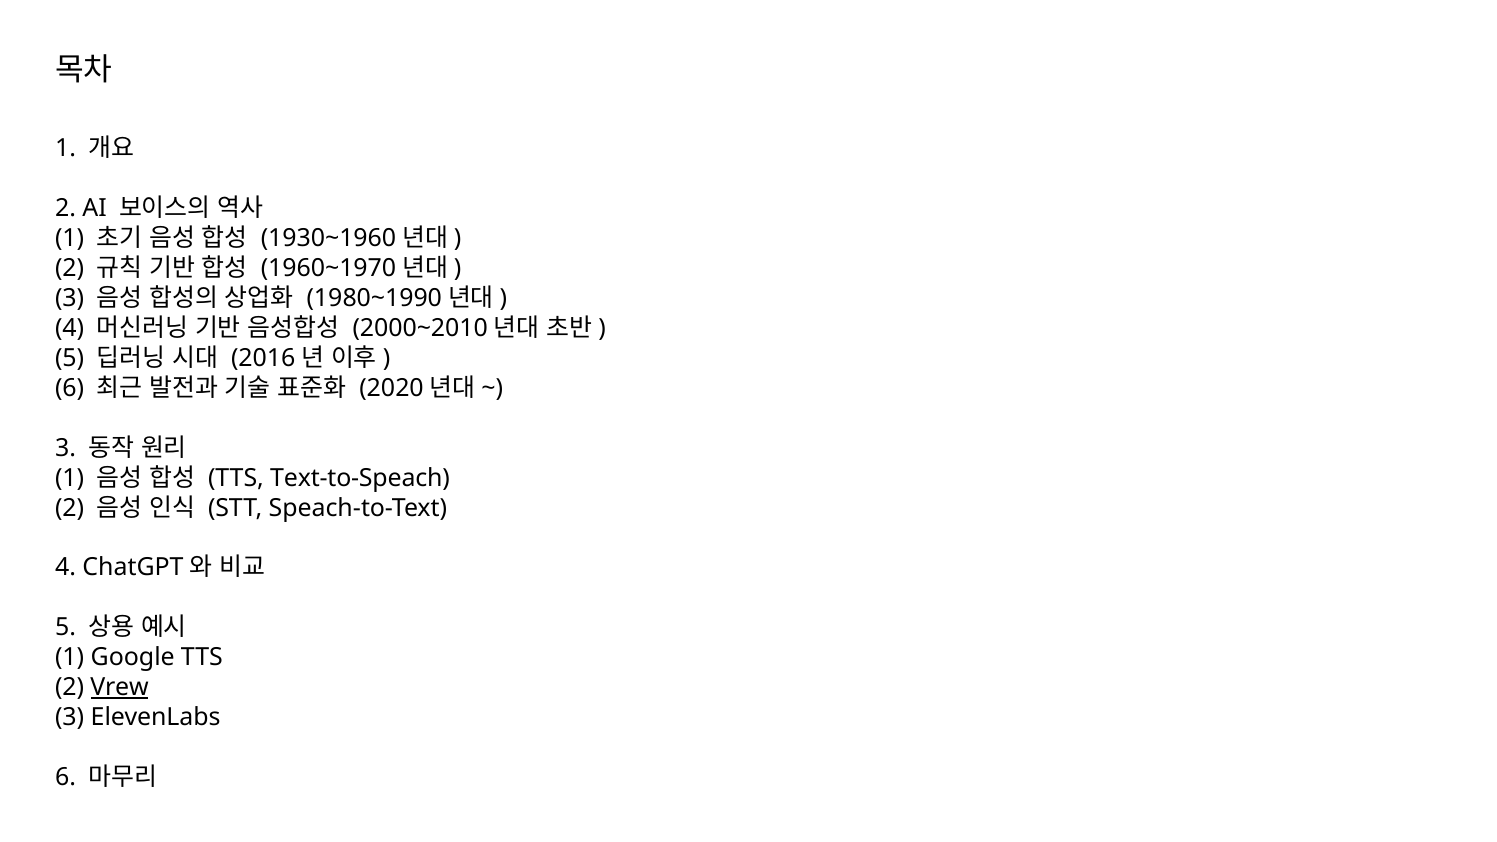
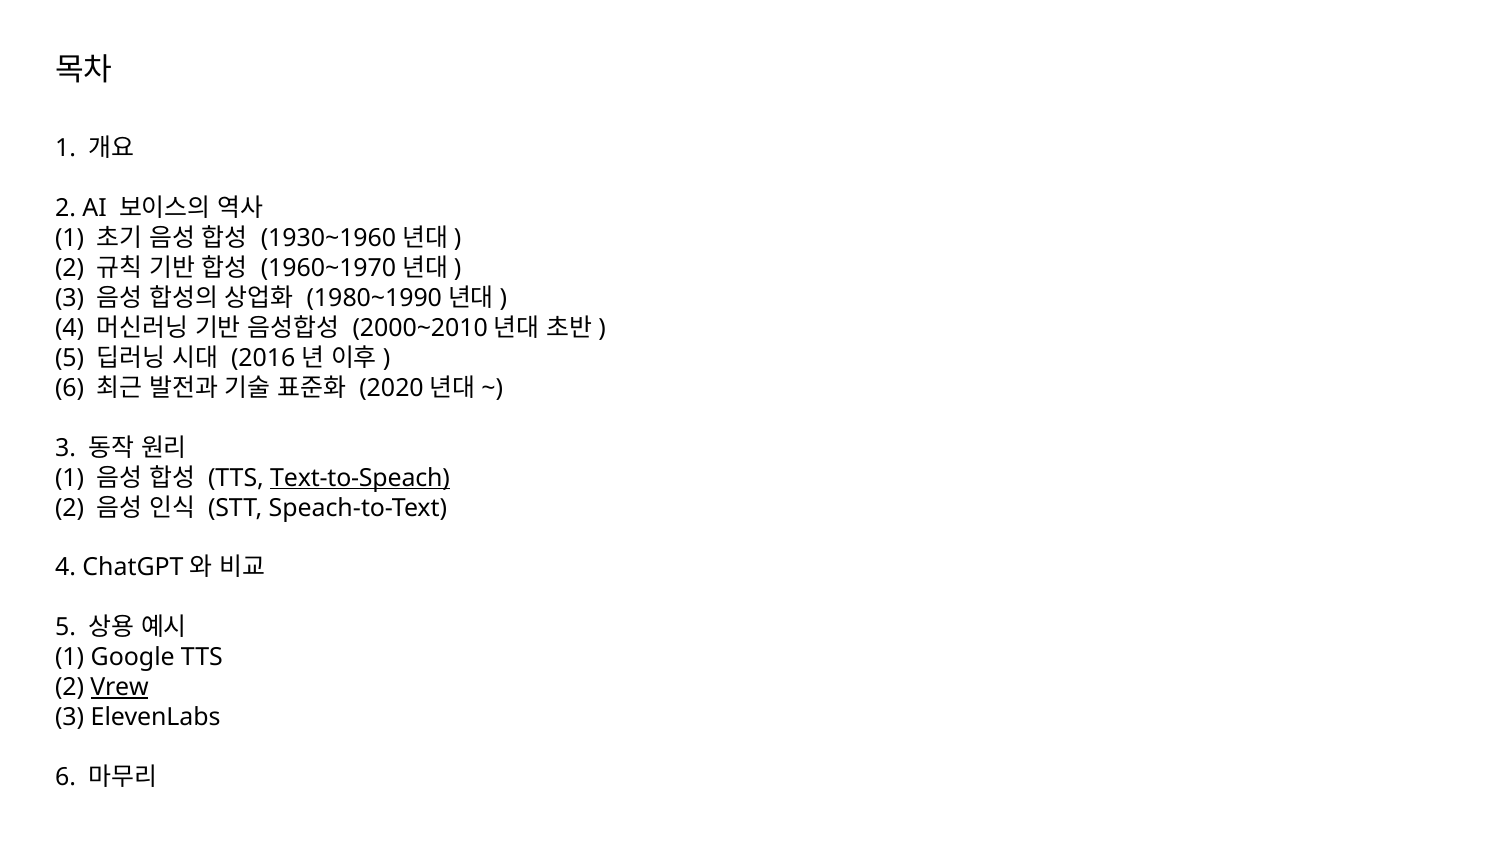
Text-to-Speach underline: none -> present
